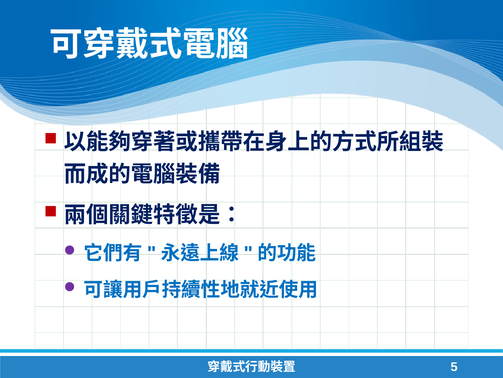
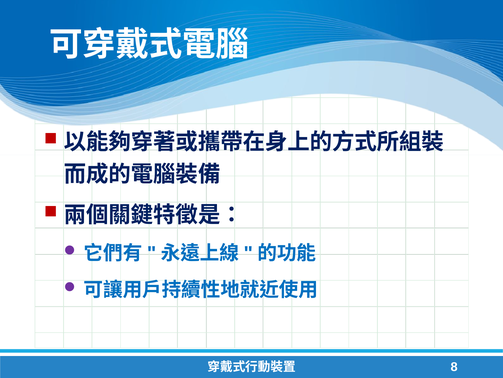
5: 5 -> 8
